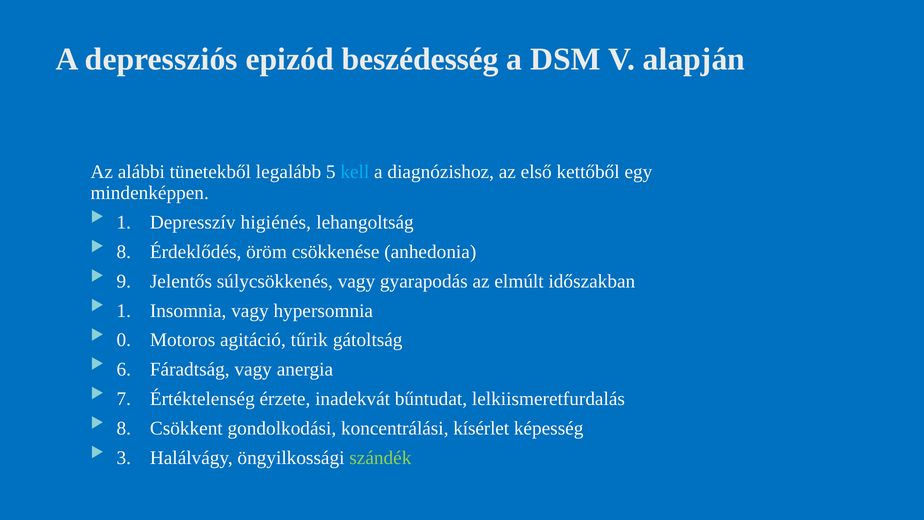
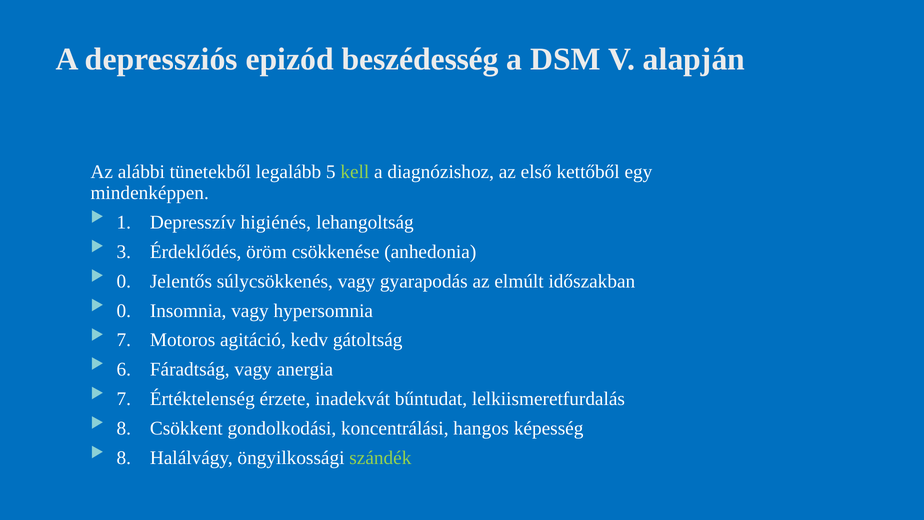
kell colour: light blue -> light green
8 at (124, 252): 8 -> 3
9 at (124, 281): 9 -> 0
1 at (124, 311): 1 -> 0
0 at (124, 340): 0 -> 7
tűrik: tűrik -> kedv
kísérlet: kísérlet -> hangos
3 at (124, 458): 3 -> 8
